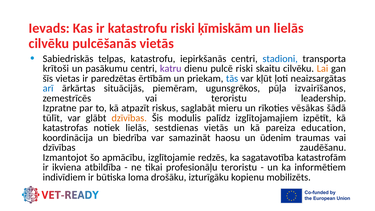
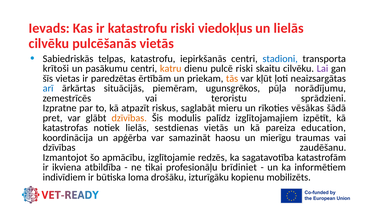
ķīmiskām: ķīmiskām -> viedokļus
katru colour: purple -> orange
Lai colour: orange -> purple
tās colour: blue -> orange
izvairīšanos: izvairīšanos -> norādījumu
leadership: leadership -> sprādzieni
tūlīt: tūlīt -> pret
biedrība: biedrība -> apģērba
ūdenim: ūdenim -> mierīgu
profesionāļu teroristu: teroristu -> brīdiniet
